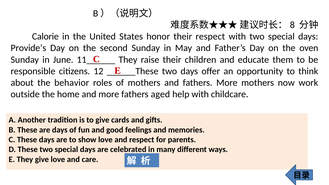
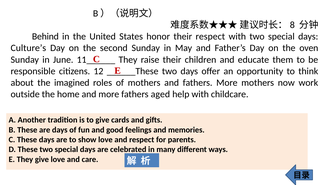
Calorie: Calorie -> Behind
Provide’s: Provide’s -> Culture’s
behavior: behavior -> imagined
